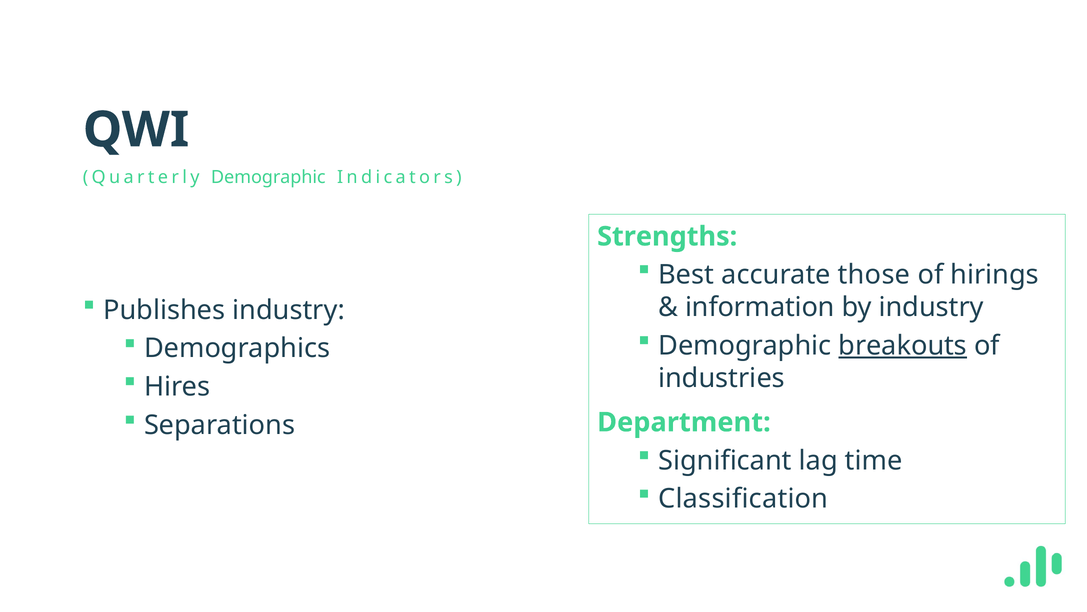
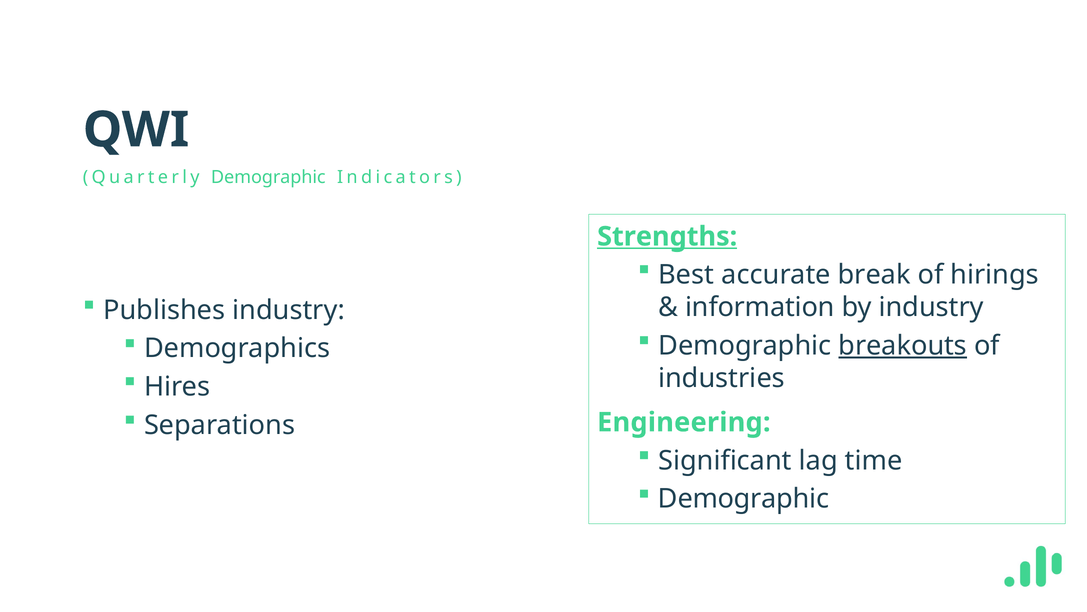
Strengths underline: none -> present
those: those -> break
Department: Department -> Engineering
Classification at (743, 499): Classification -> Demographic
